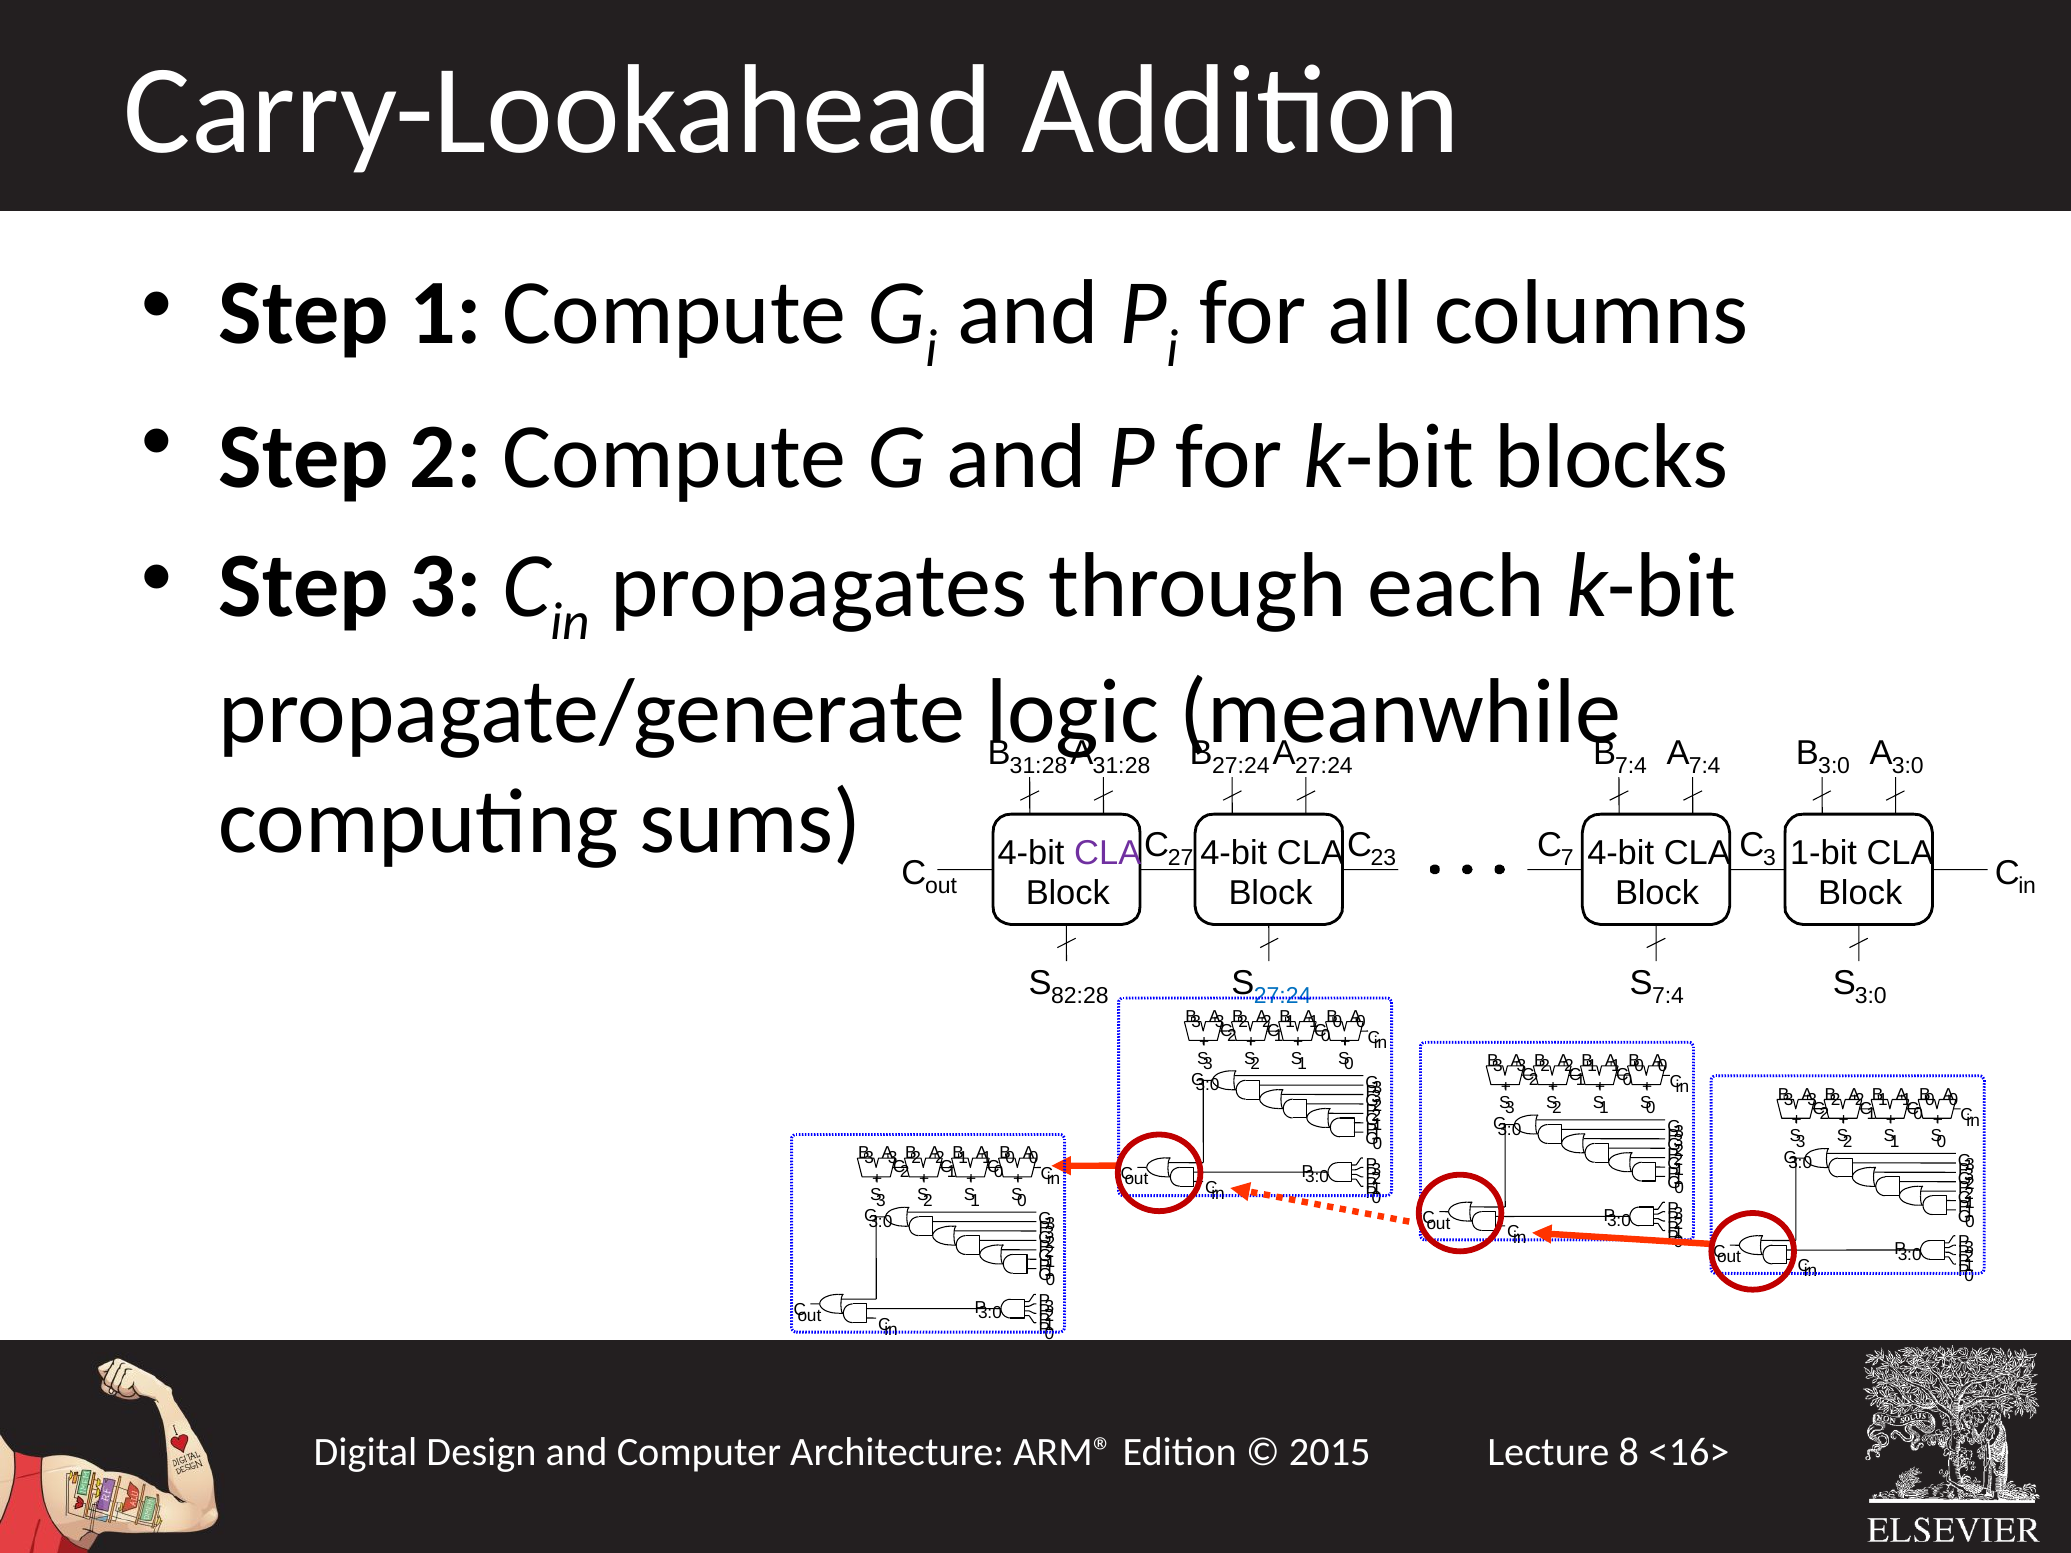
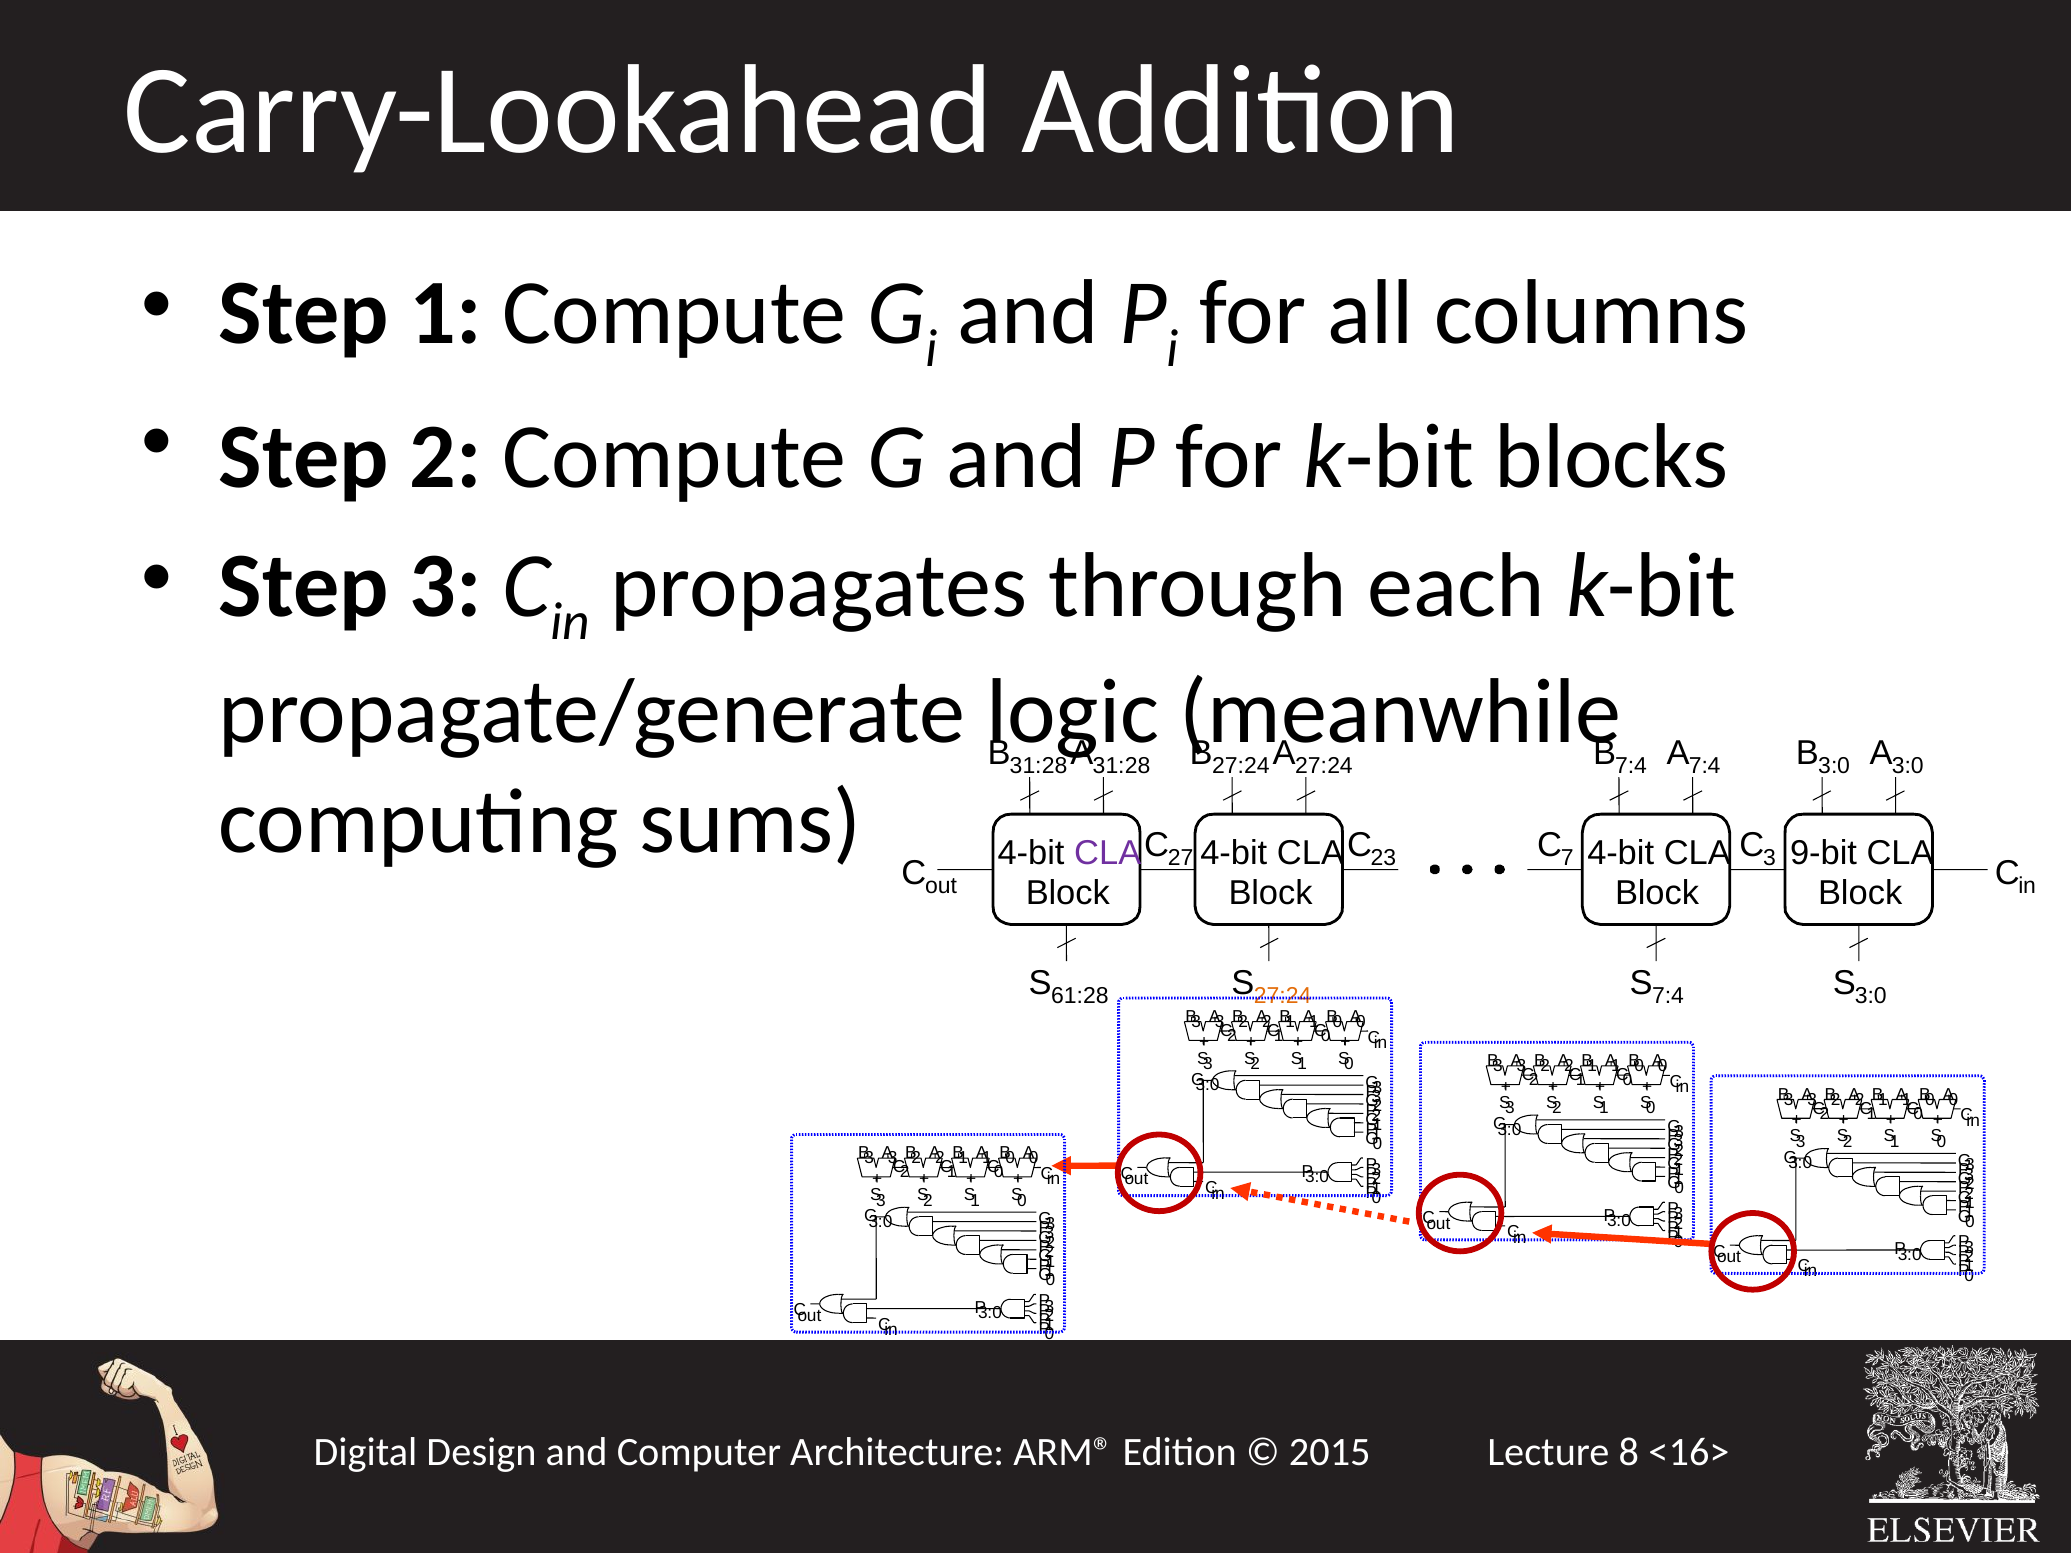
1-bit: 1-bit -> 9-bit
82:28: 82:28 -> 61:28
27:24 at (1283, 997) colour: blue -> orange
